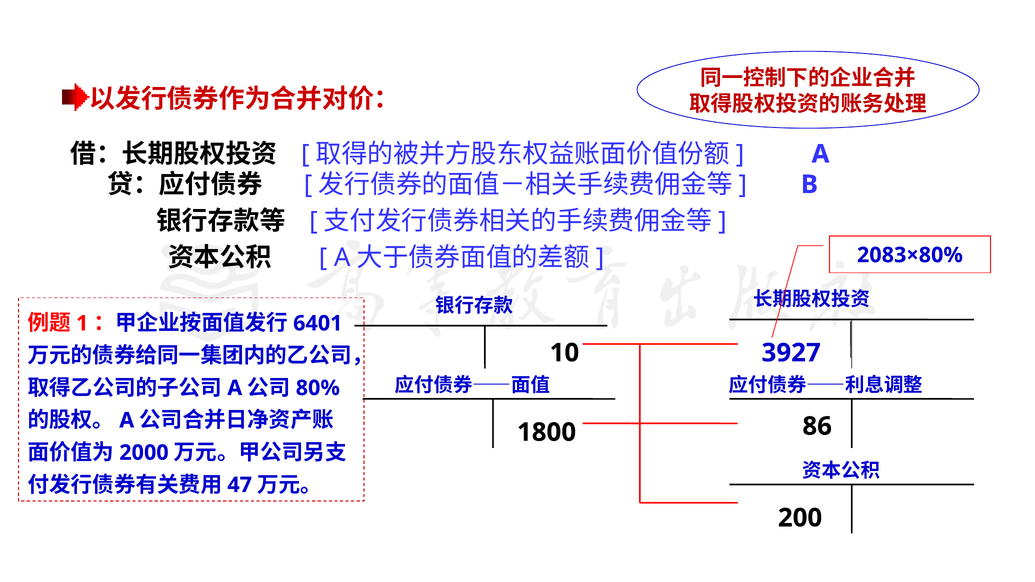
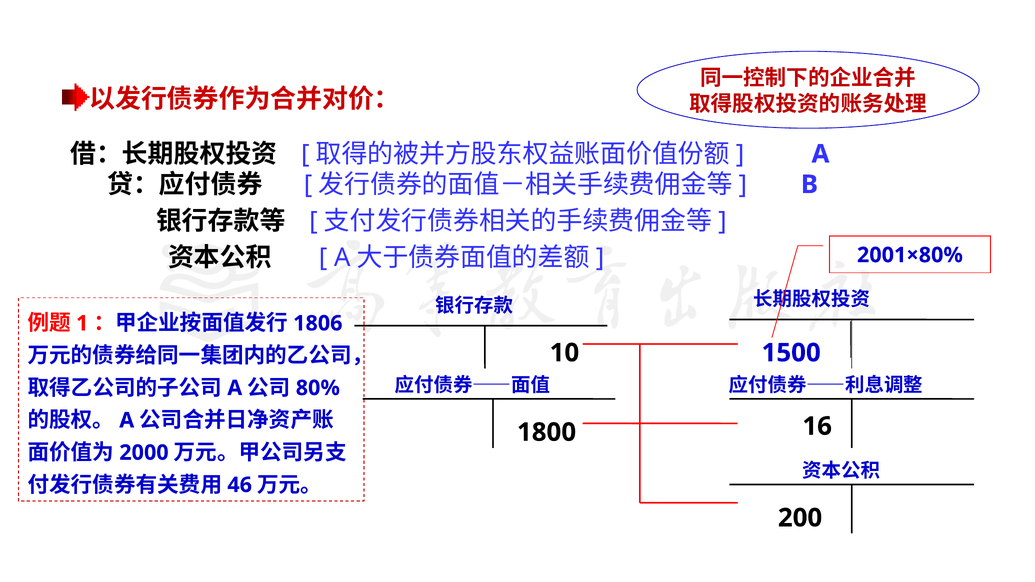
2083×80%: 2083×80% -> 2001×80%
6401: 6401 -> 1806
3927: 3927 -> 1500
86: 86 -> 16
47: 47 -> 46
